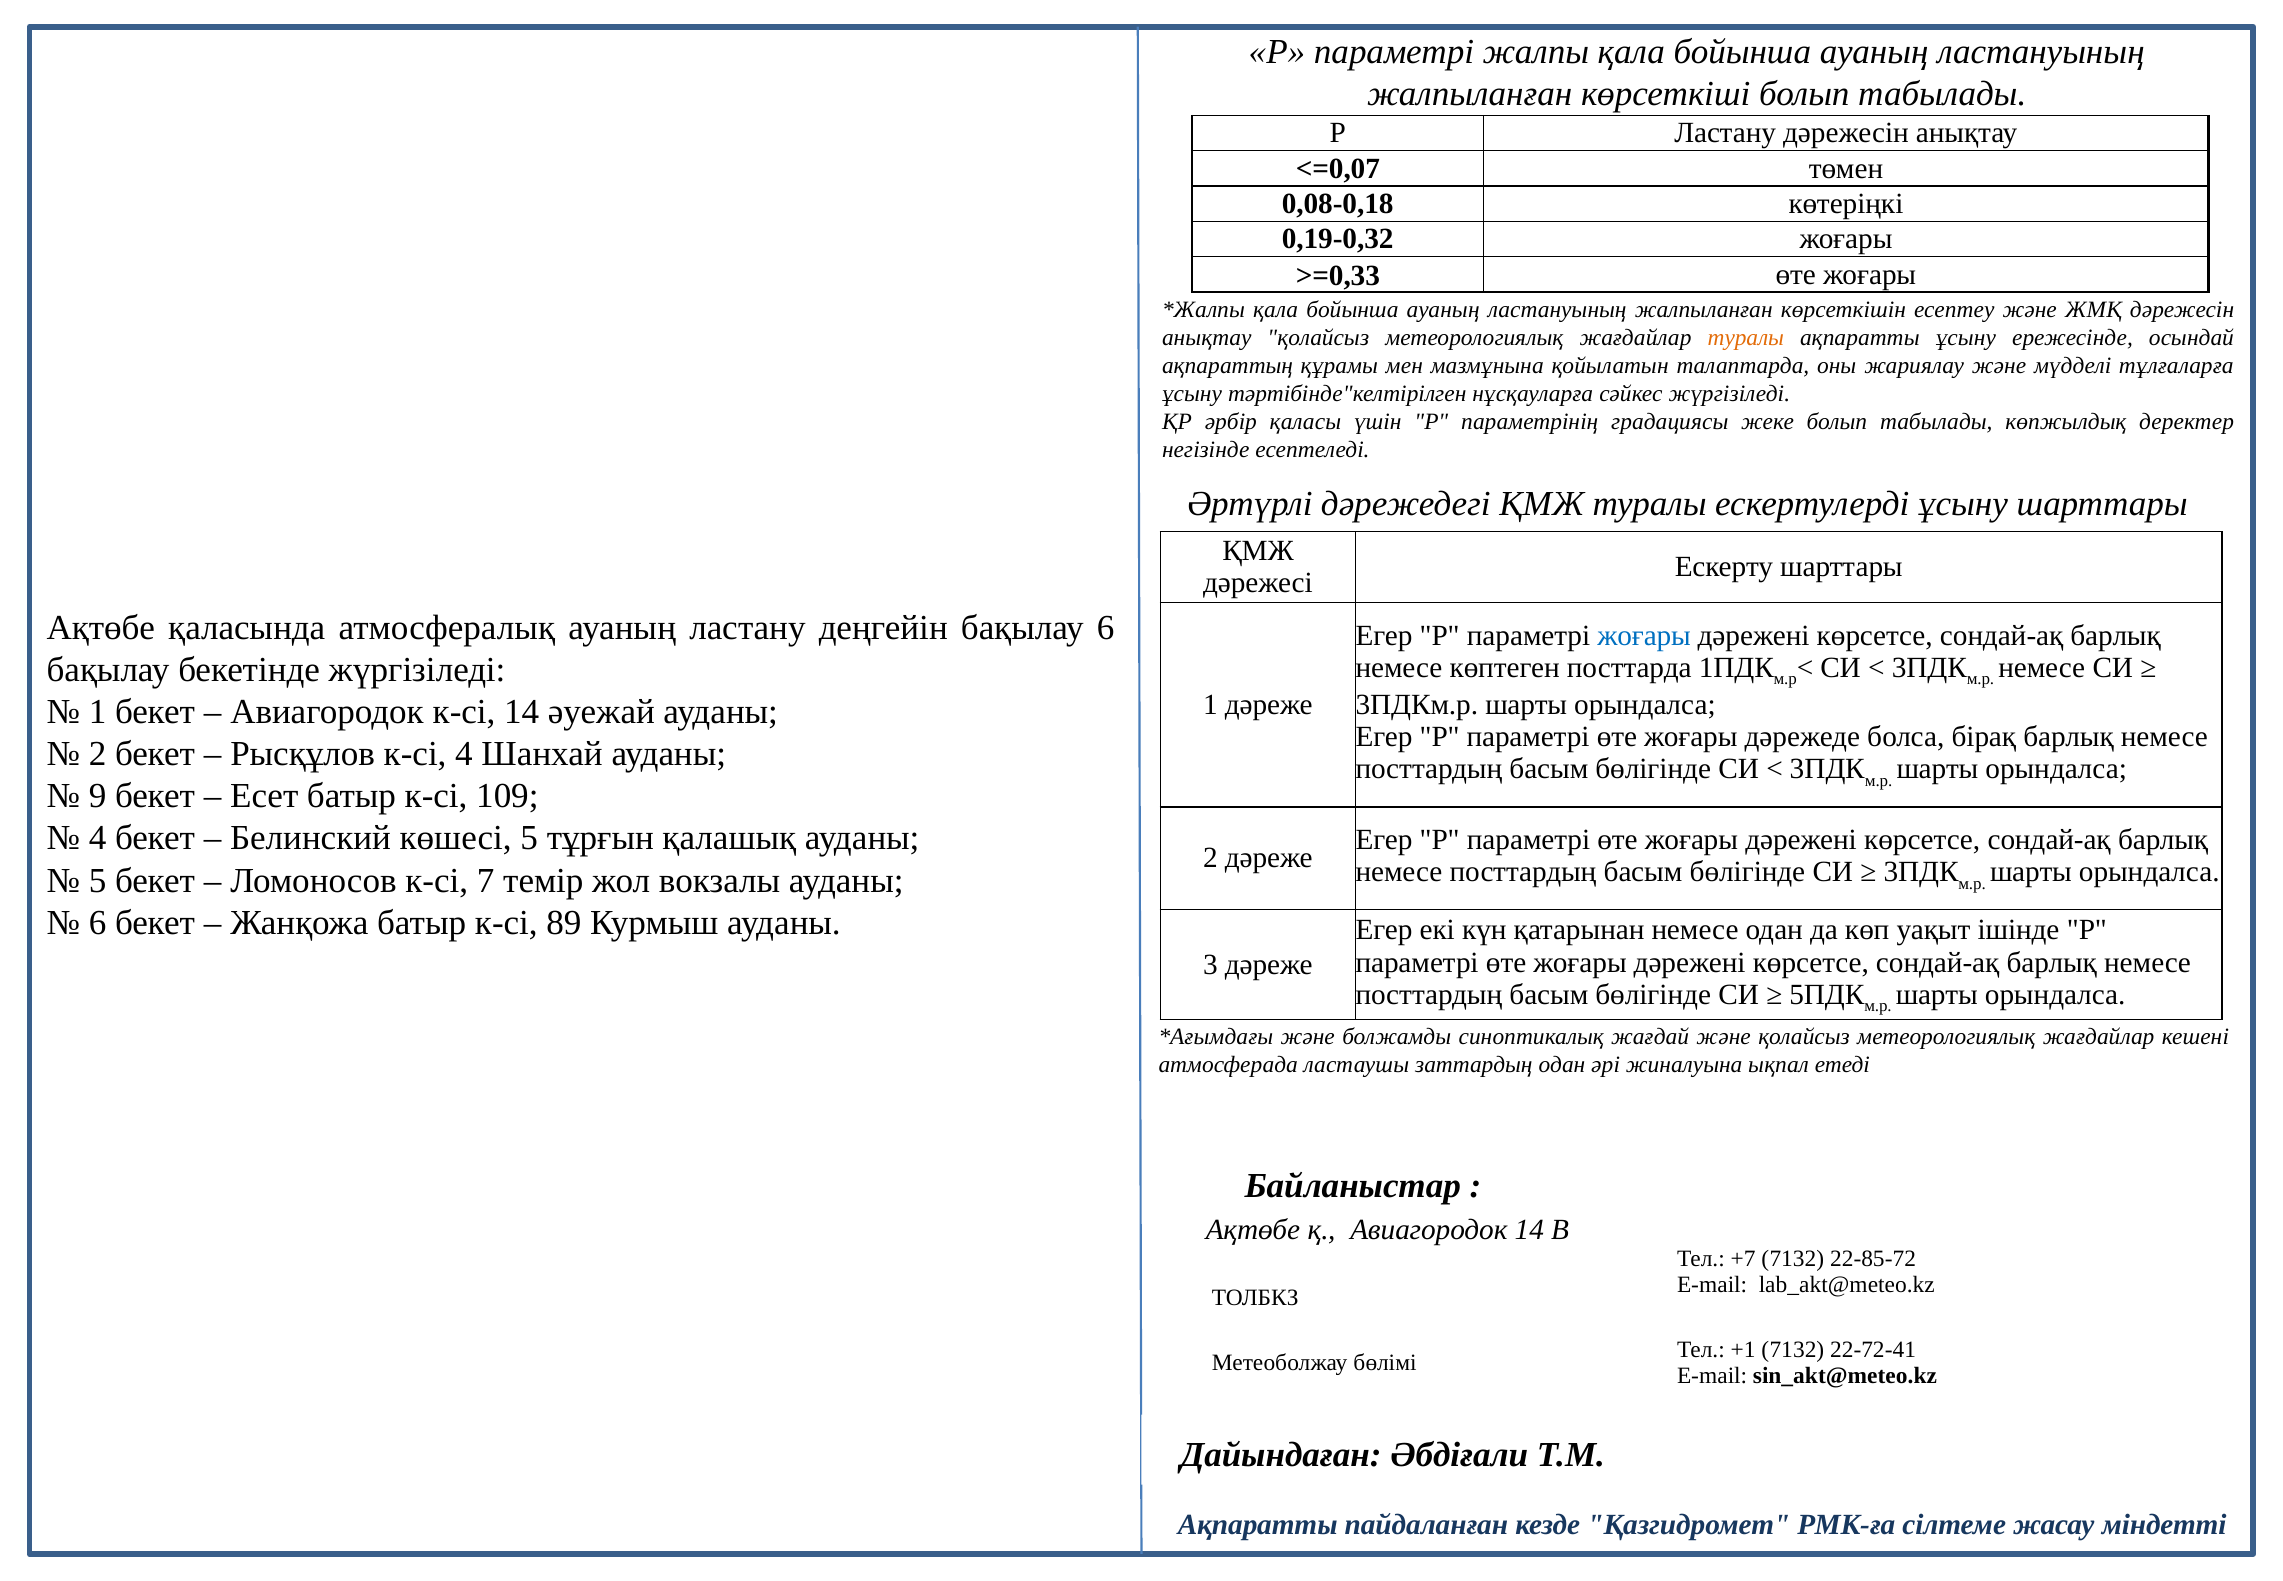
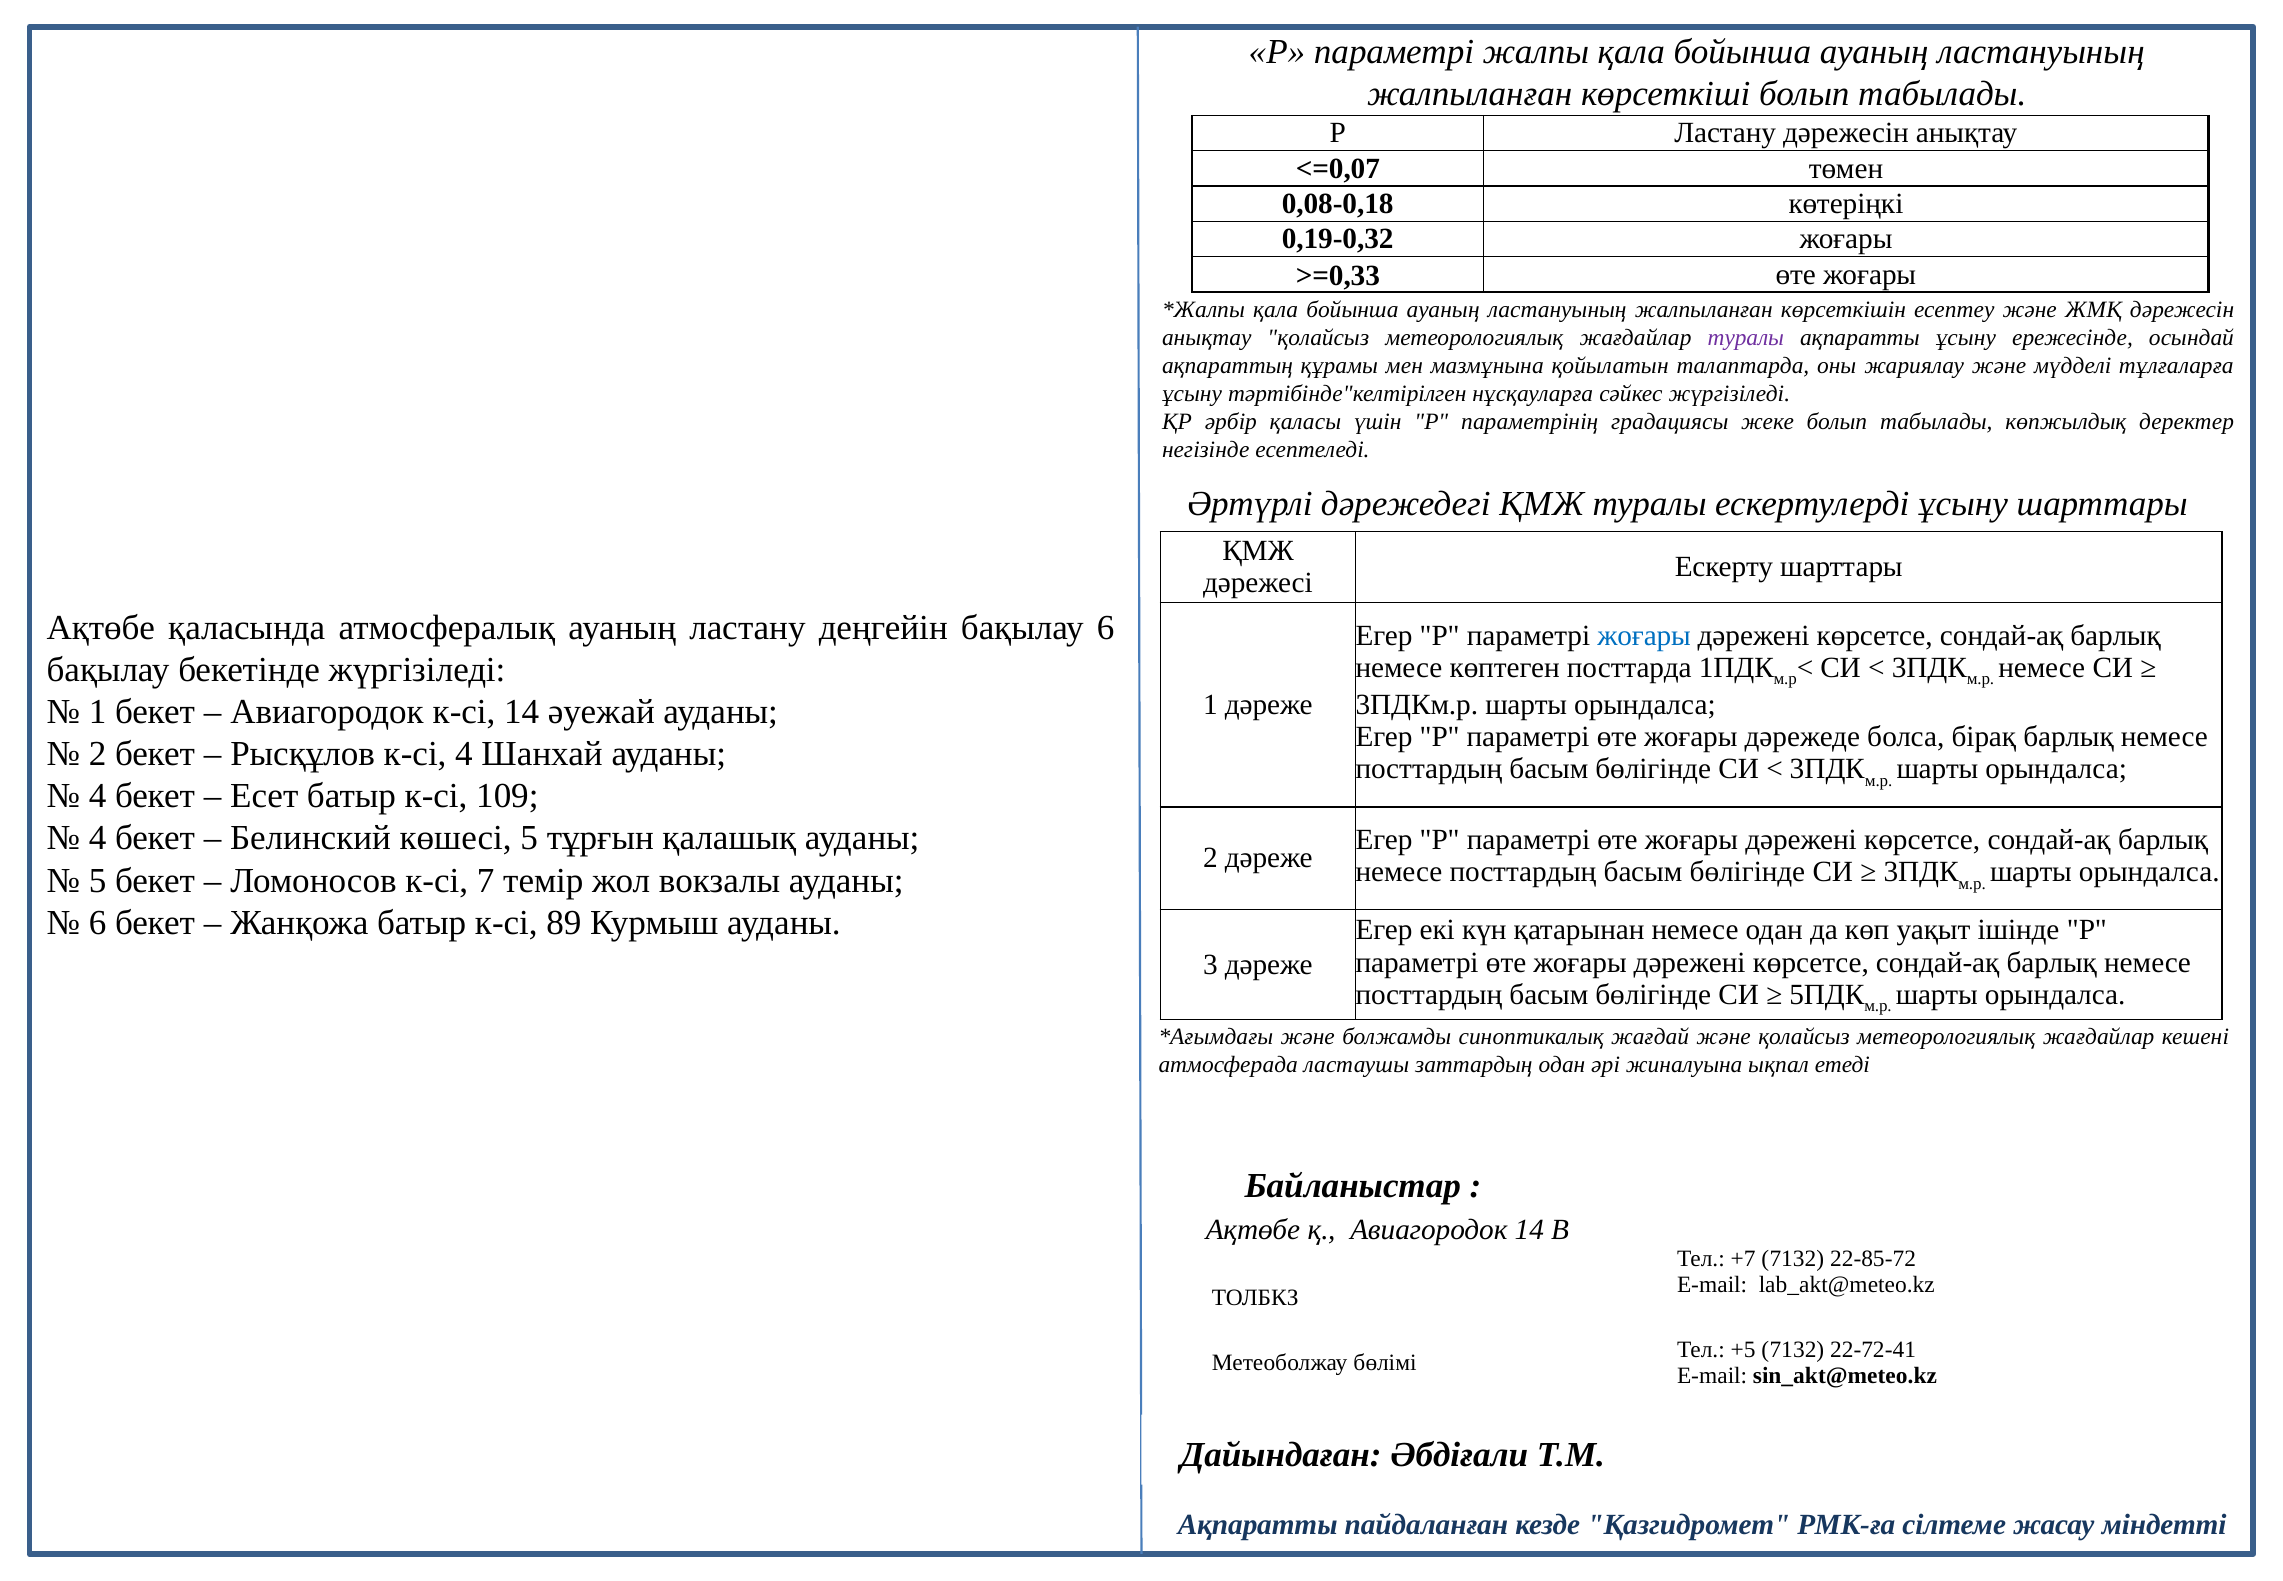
туралы at (1746, 338) colour: orange -> purple
9 at (98, 796): 9 -> 4
+1: +1 -> +5
